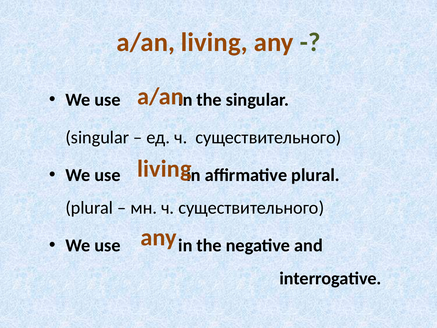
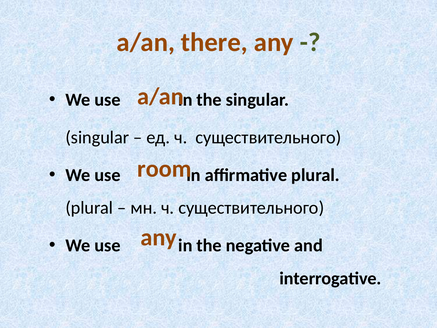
living at (214, 42): living -> there
living at (164, 169): living -> room
